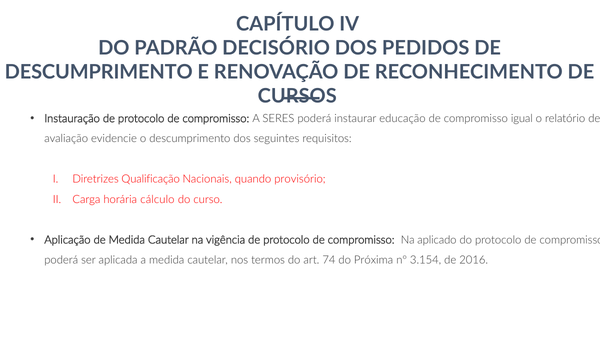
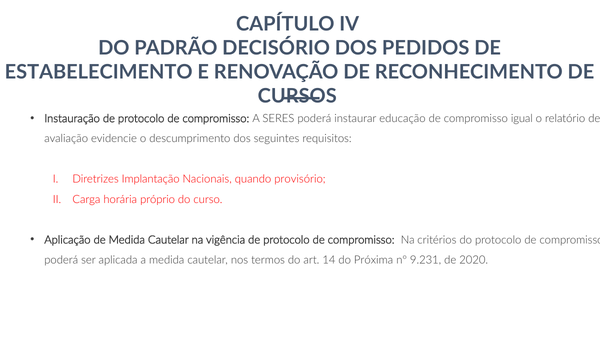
DESCUMPRIMENTO at (99, 72): DESCUMPRIMENTO -> ESTABELECIMENTO
Qualificação: Qualificação -> Implantação
cálculo: cálculo -> próprio
aplicado: aplicado -> critérios
74: 74 -> 14
3.154: 3.154 -> 9.231
2016: 2016 -> 2020
